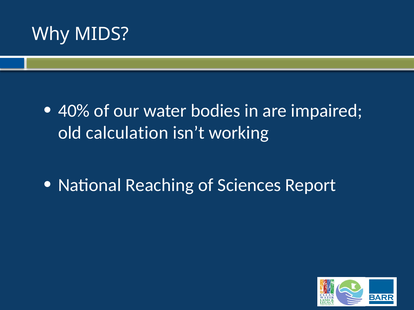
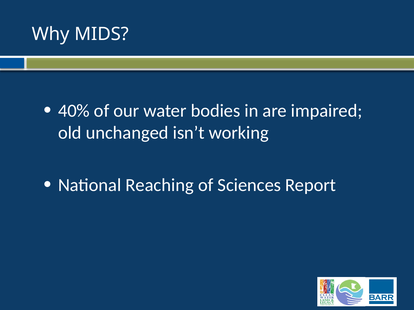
calculation: calculation -> unchanged
